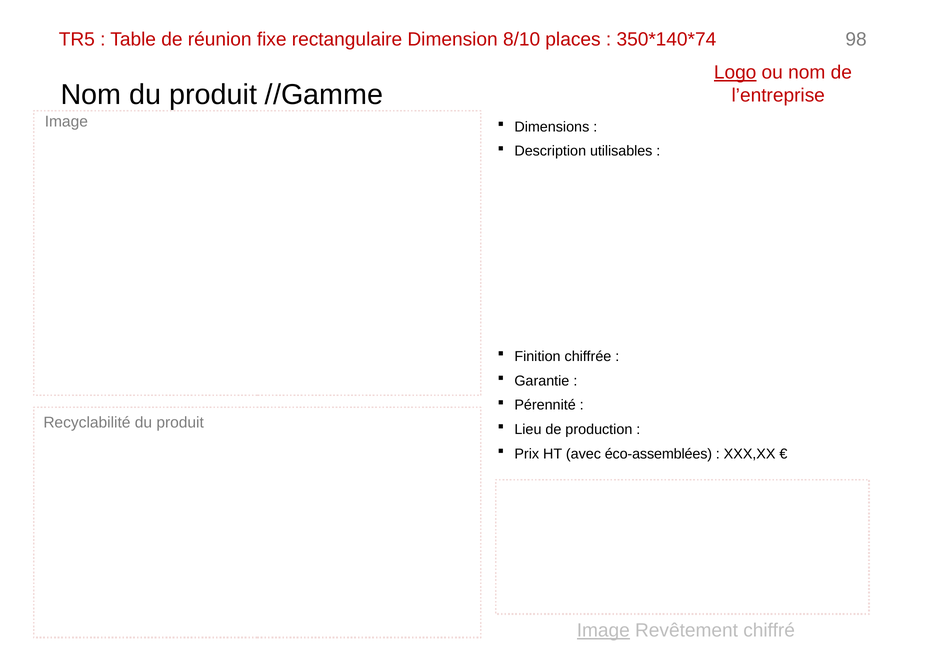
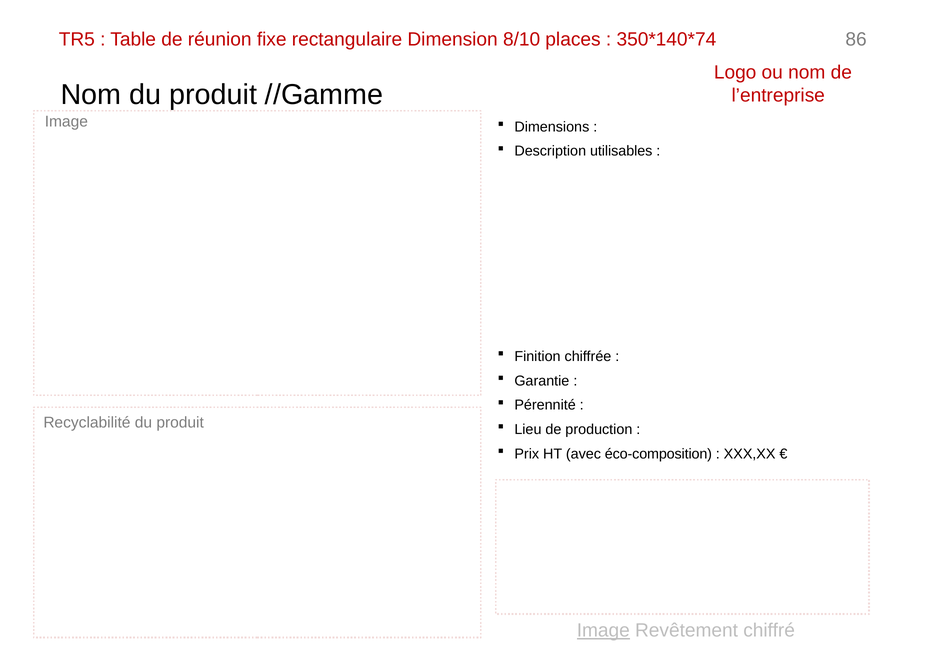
98: 98 -> 86
Logo underline: present -> none
éco-assemblées: éco-assemblées -> éco-composition
